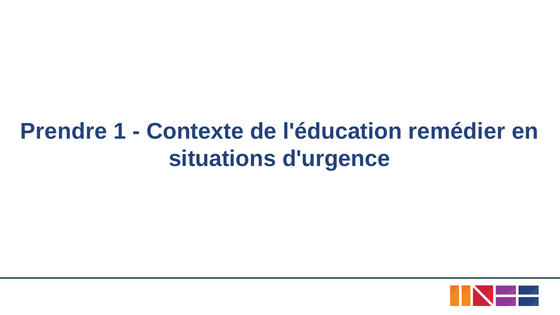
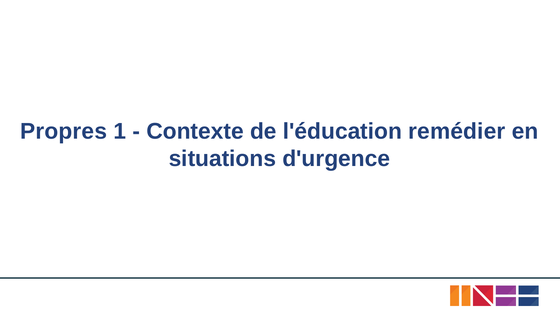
Prendre: Prendre -> Propres
